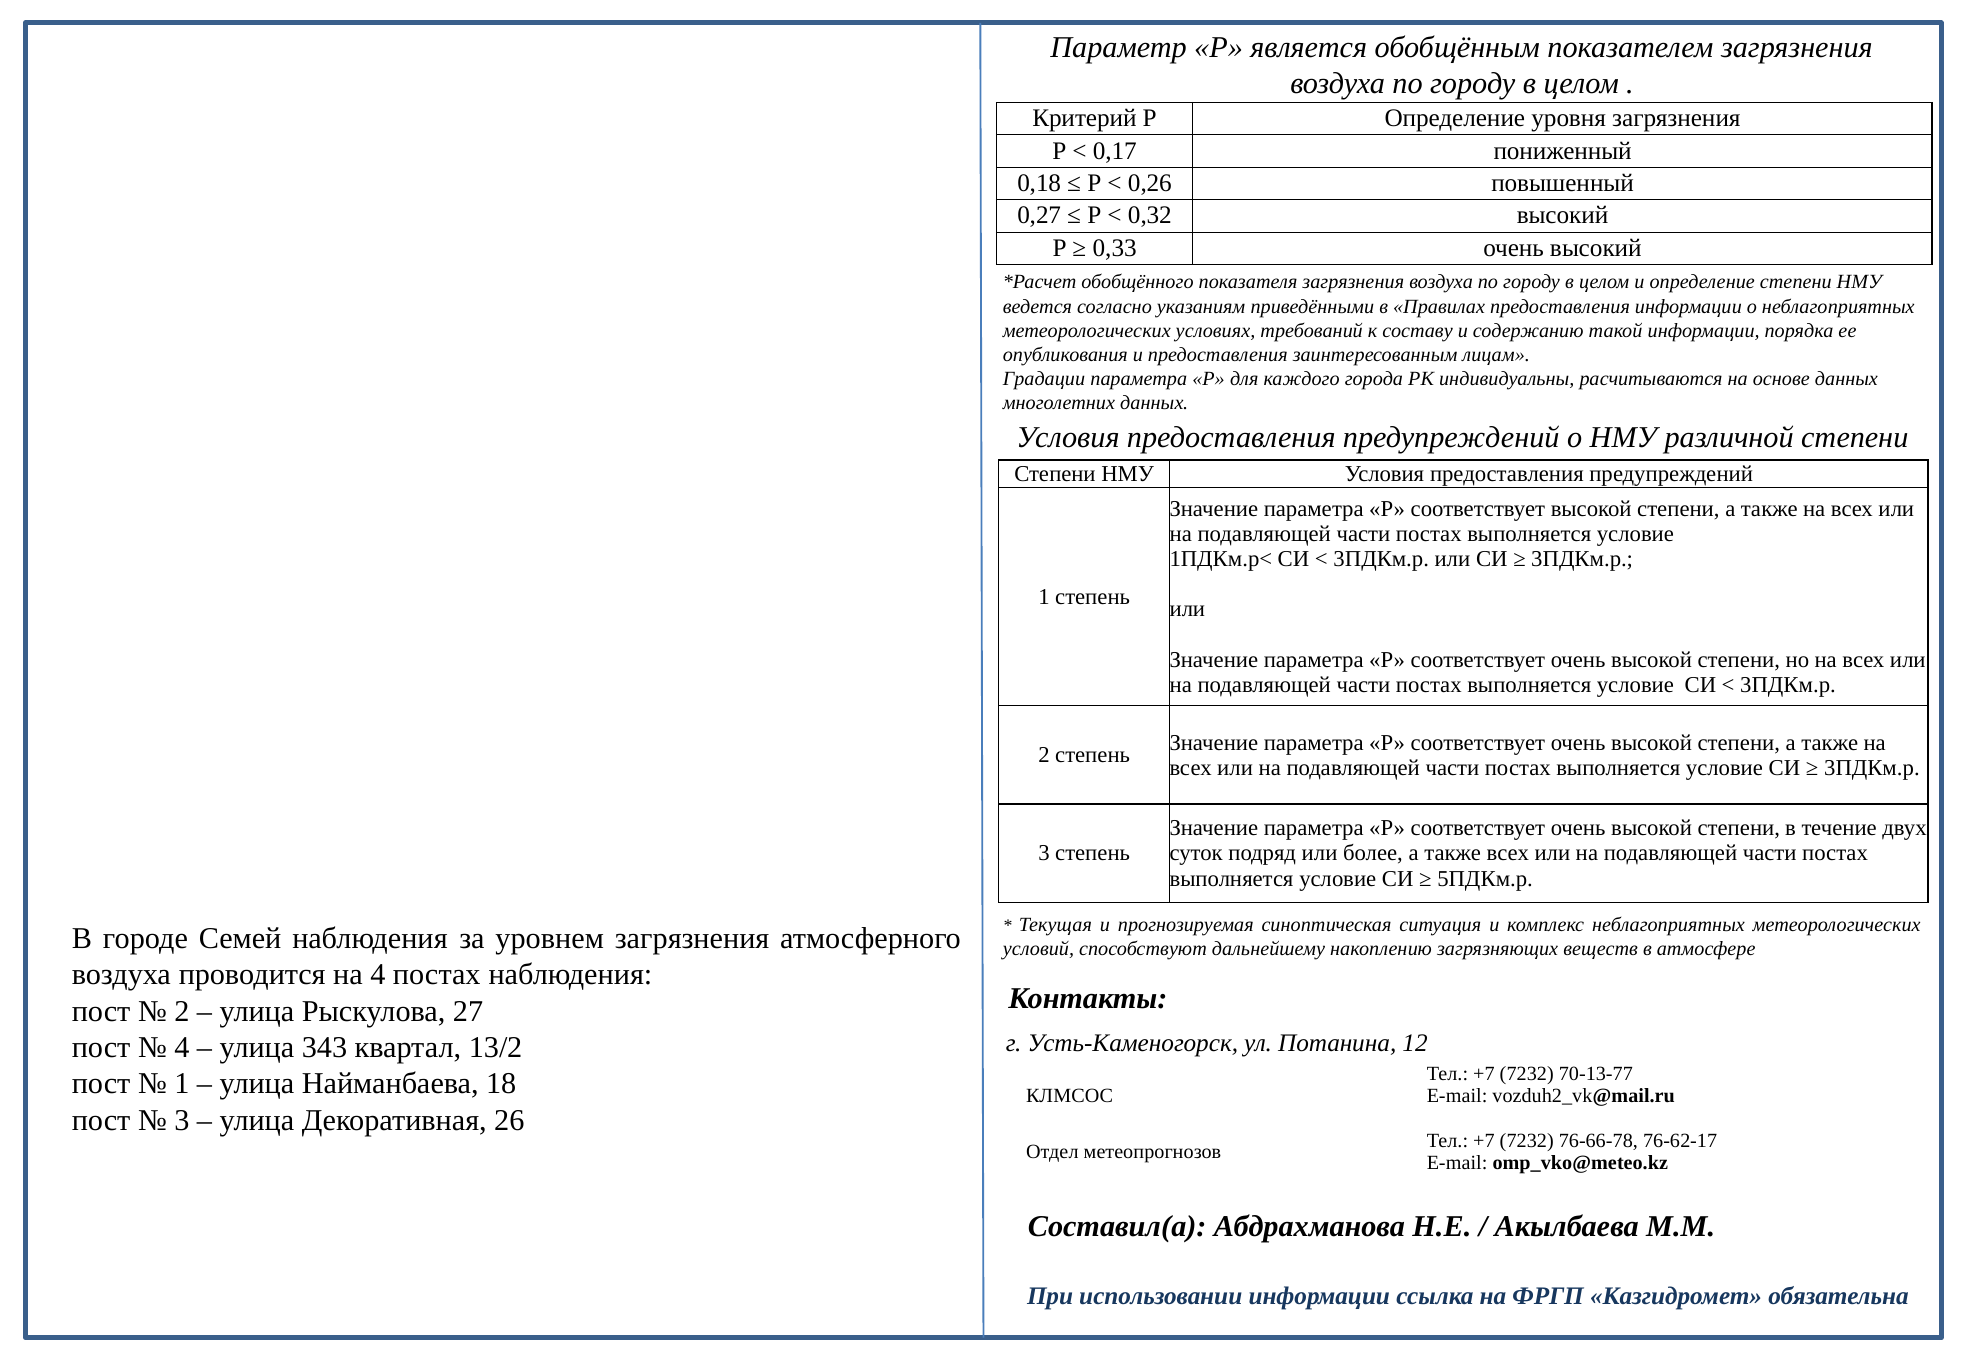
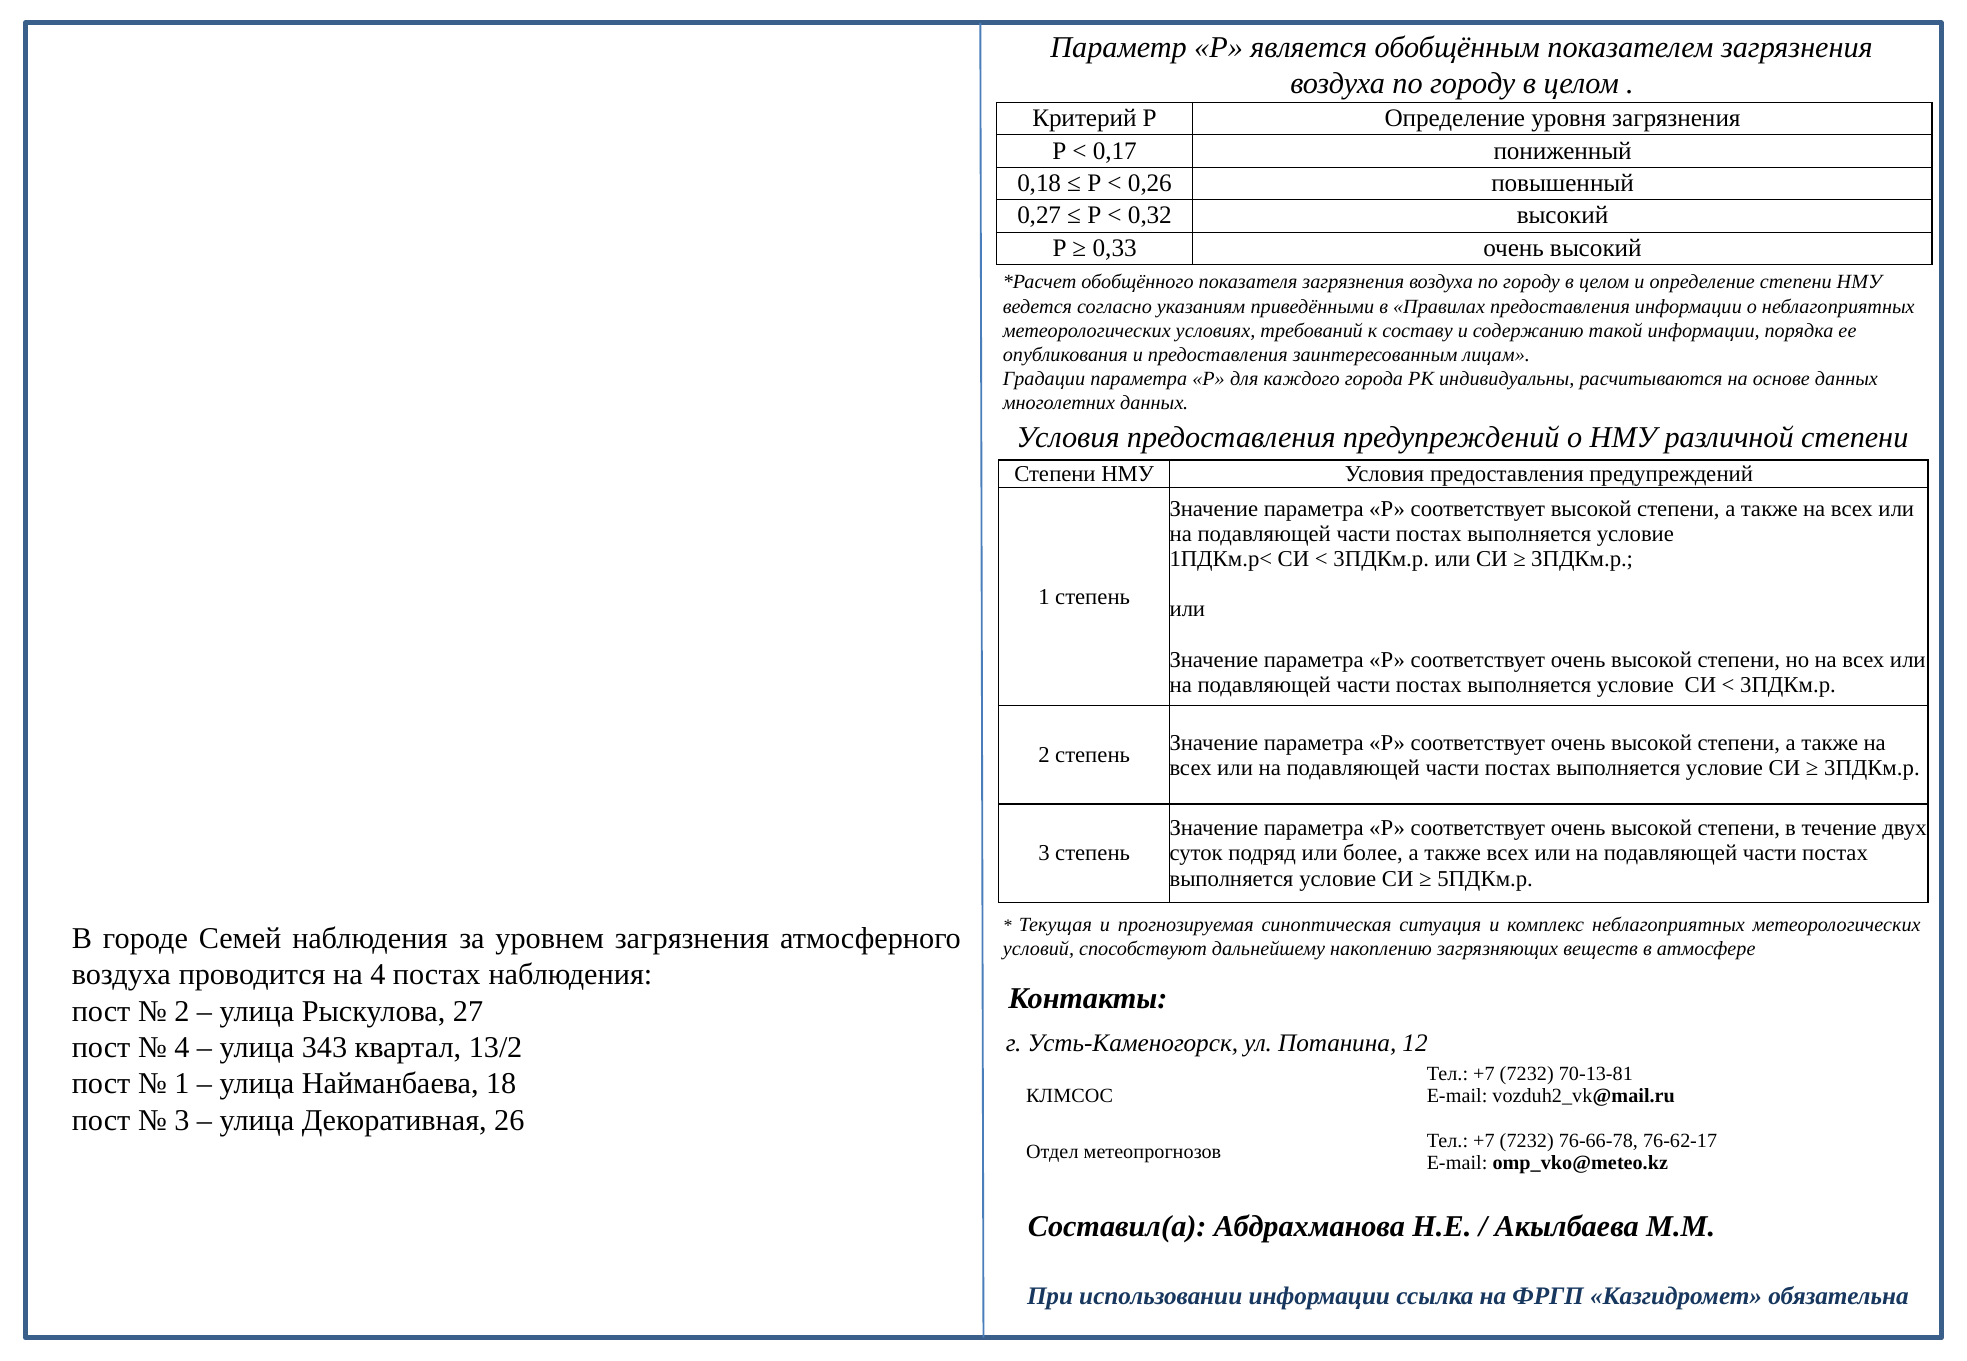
70-13-77: 70-13-77 -> 70-13-81
